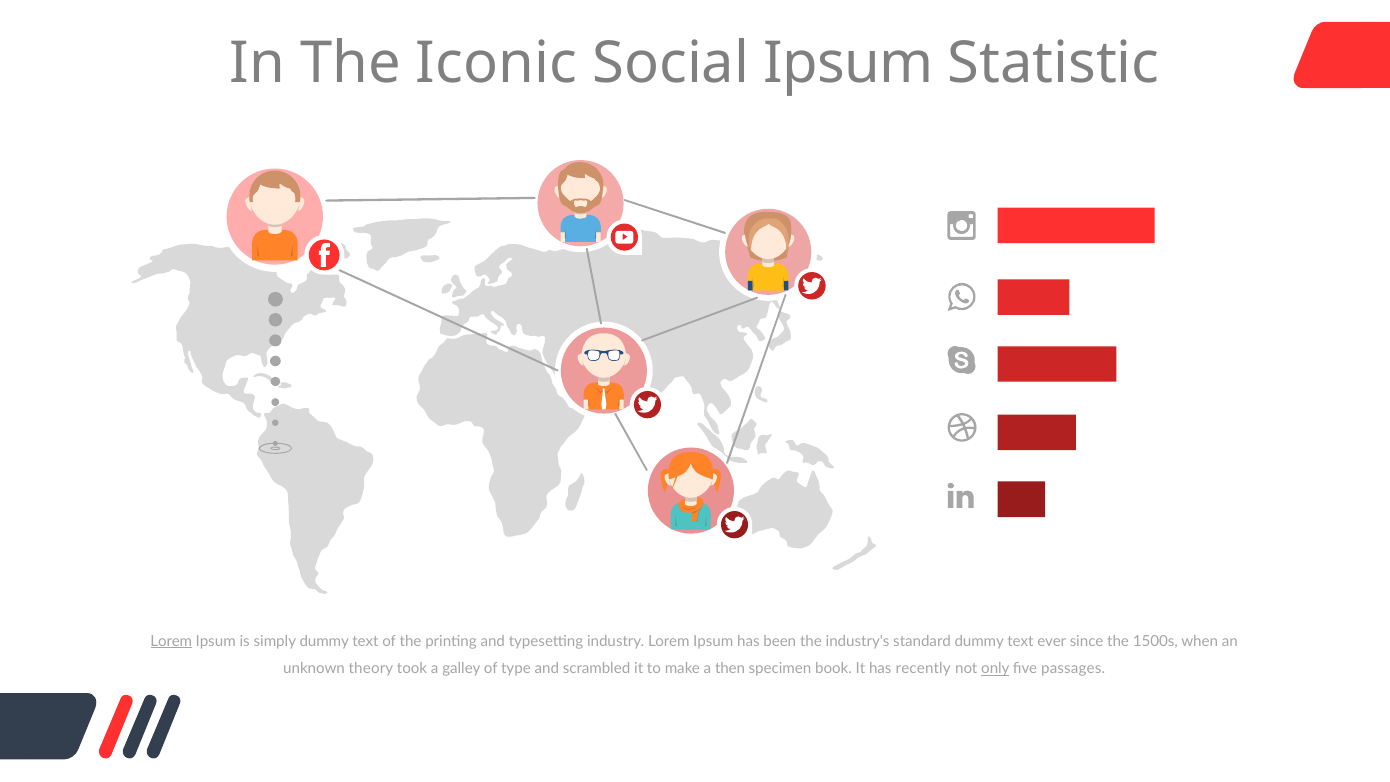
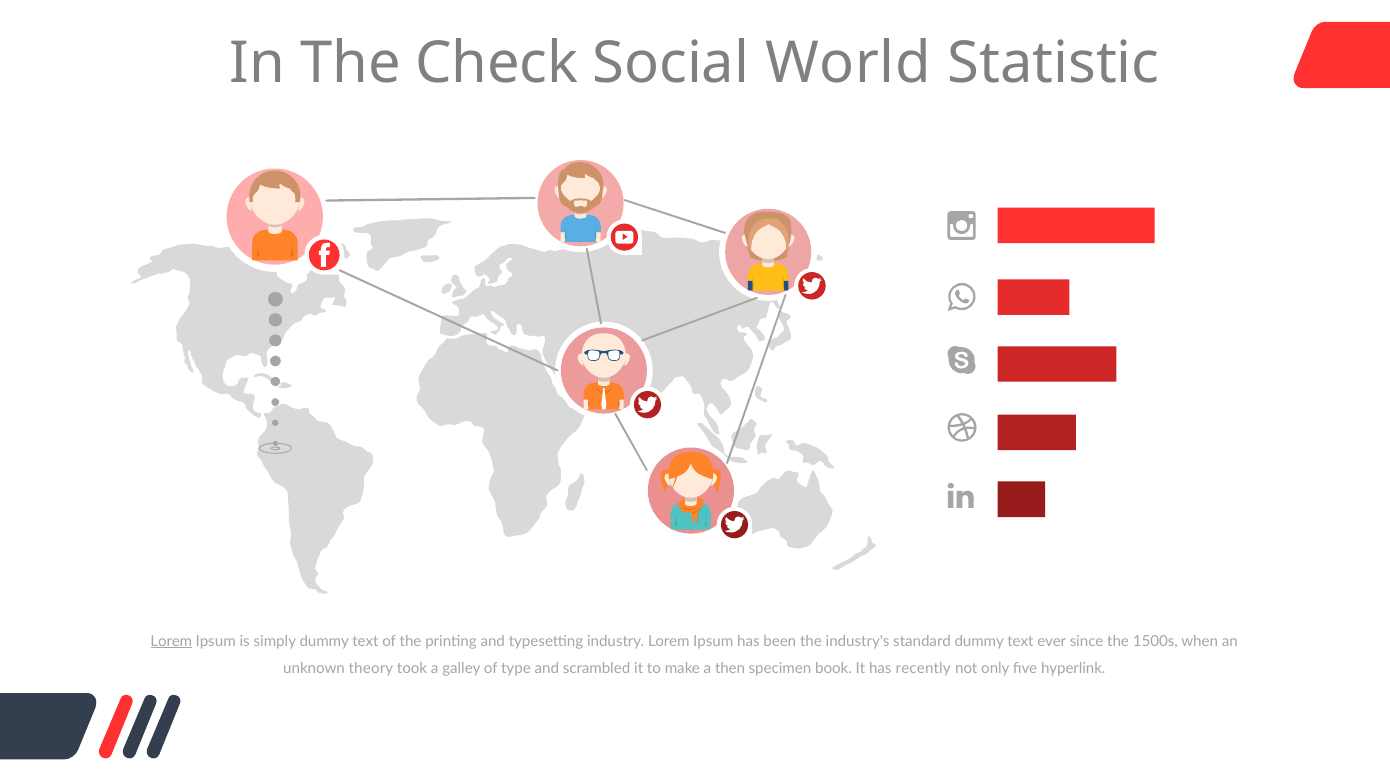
Iconic: Iconic -> Check
Social Ipsum: Ipsum -> World
only underline: present -> none
passages: passages -> hyperlink
